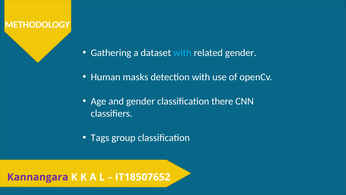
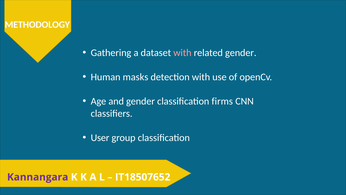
with at (182, 53) colour: light blue -> pink
there: there -> firms
Tags: Tags -> User
